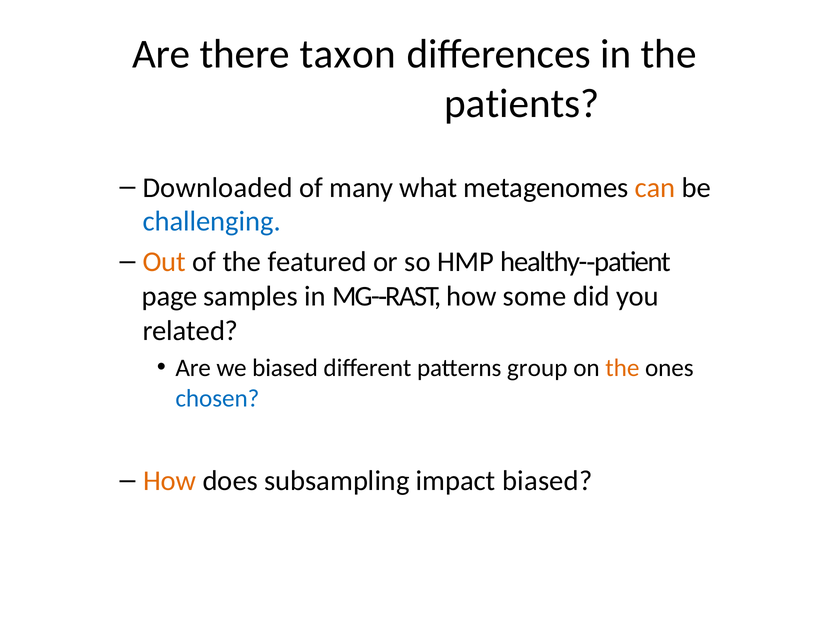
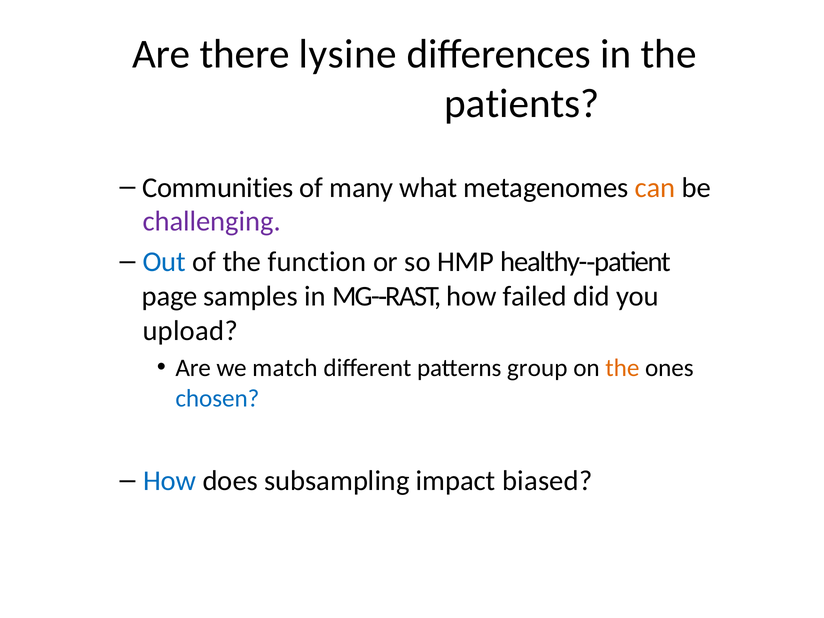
taxon: taxon -> lysine
Downloaded: Downloaded -> Communities
challenging colour: blue -> purple
Out colour: orange -> blue
featured: featured -> function
some: some -> failed
related: related -> upload
we biased: biased -> match
How at (170, 481) colour: orange -> blue
